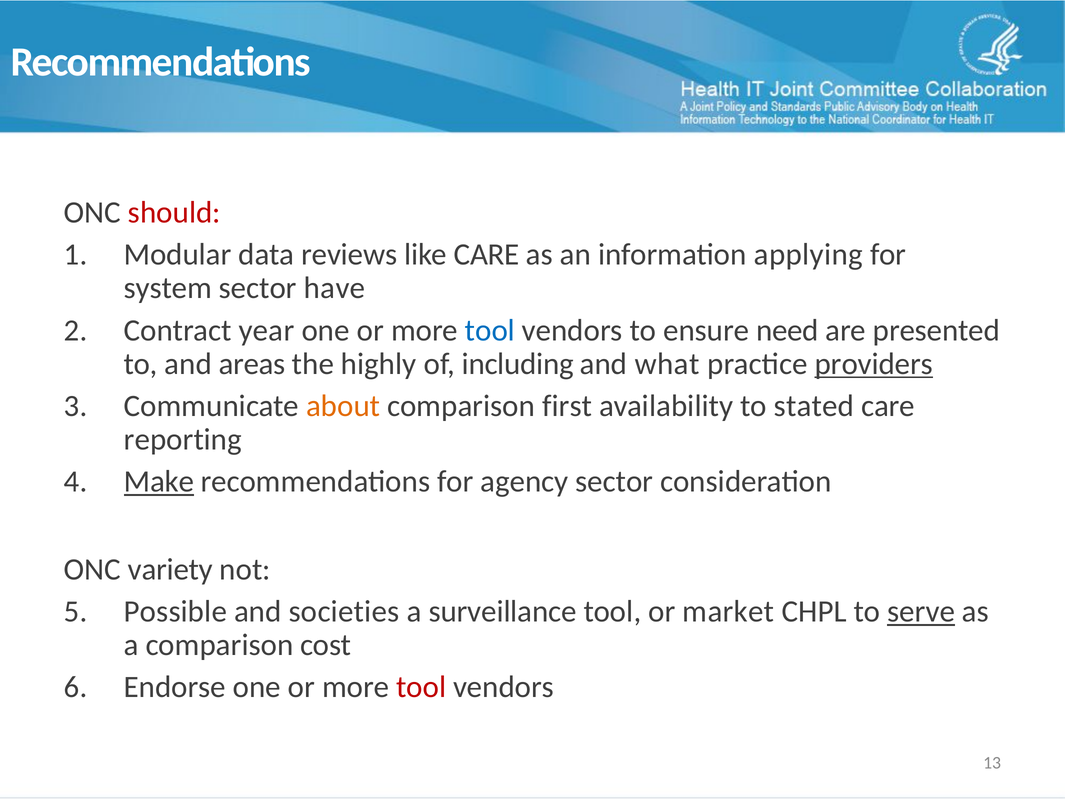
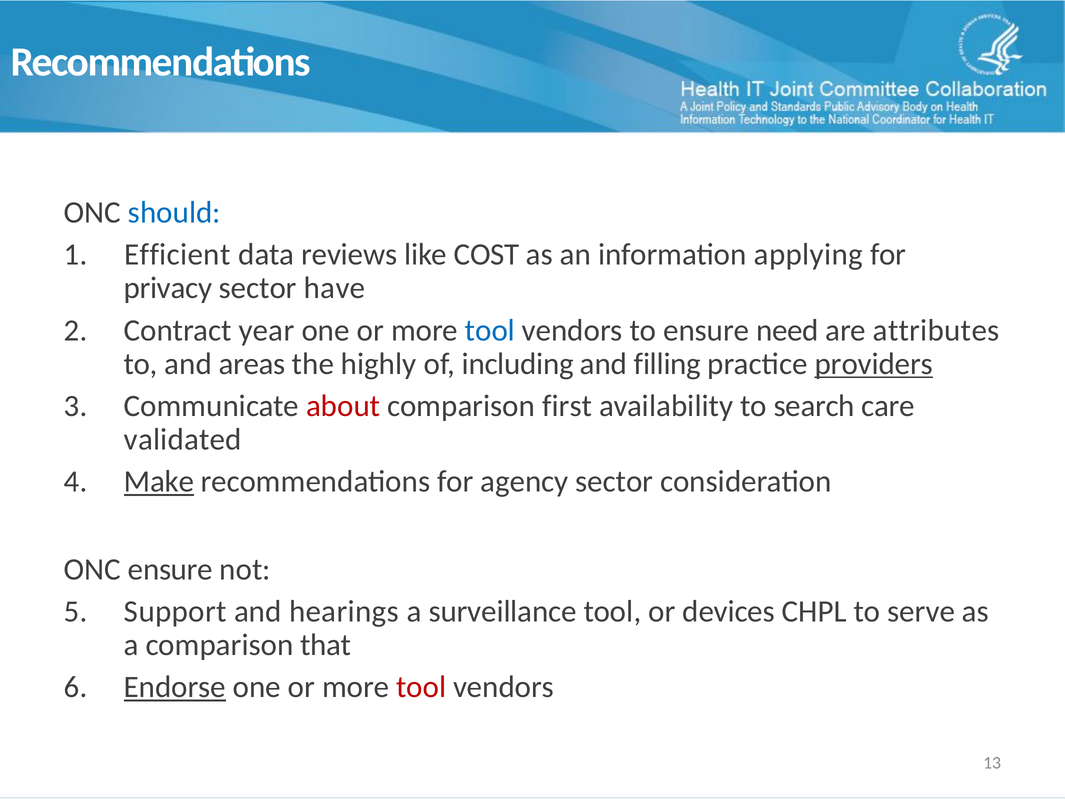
should colour: red -> blue
Modular: Modular -> Efficient
like CARE: CARE -> COST
system: system -> privacy
presented: presented -> attributes
what: what -> filling
about colour: orange -> red
stated: stated -> search
reporting: reporting -> validated
ONC variety: variety -> ensure
Possible: Possible -> Support
societies: societies -> hearings
market: market -> devices
serve underline: present -> none
cost: cost -> that
Endorse underline: none -> present
